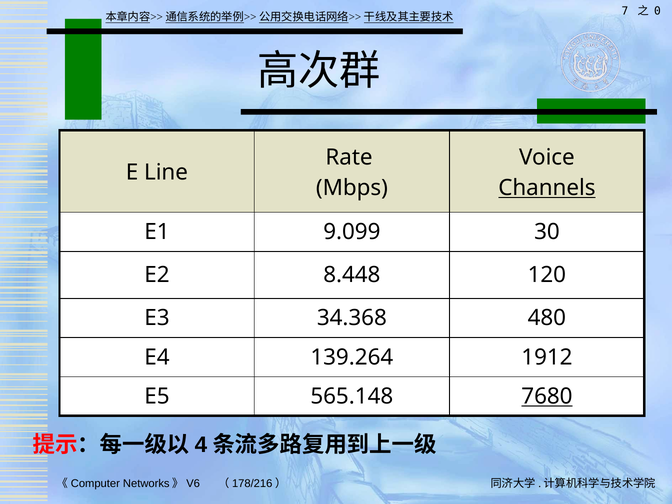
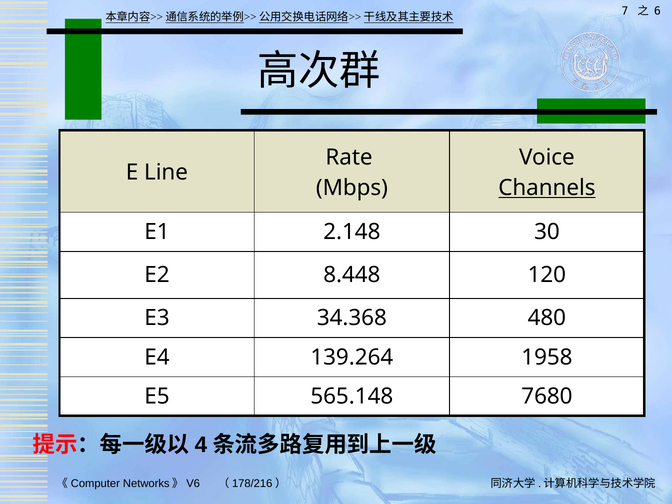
0: 0 -> 6
9.099: 9.099 -> 2.148
1912: 1912 -> 1958
7680 underline: present -> none
